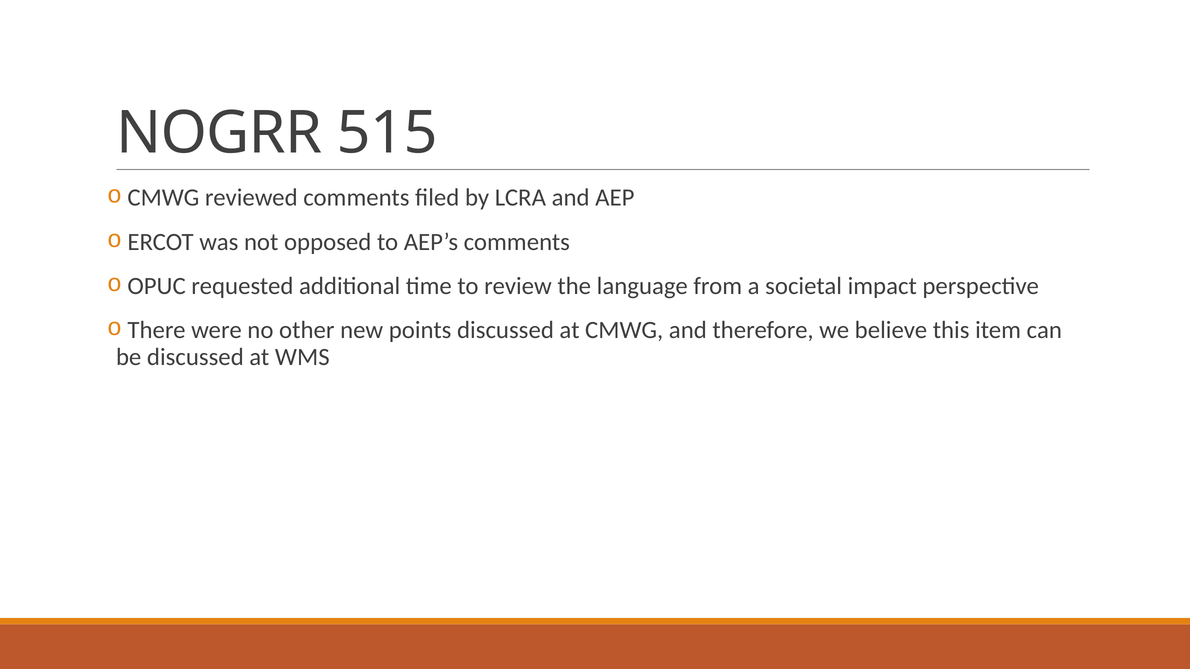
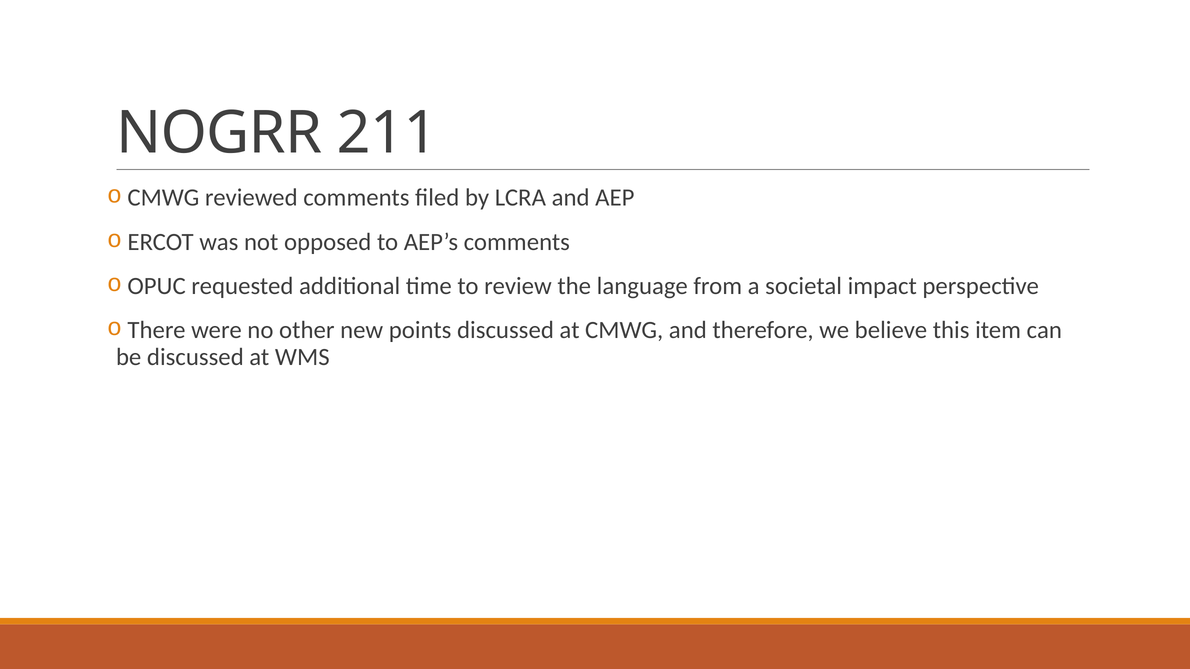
515: 515 -> 211
